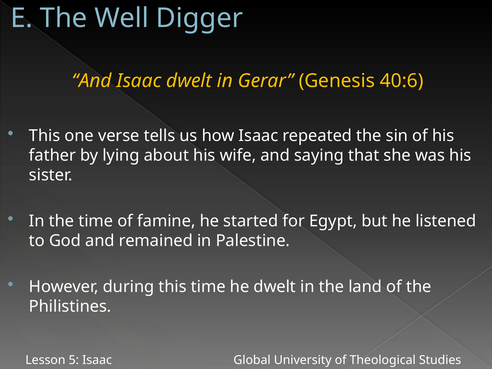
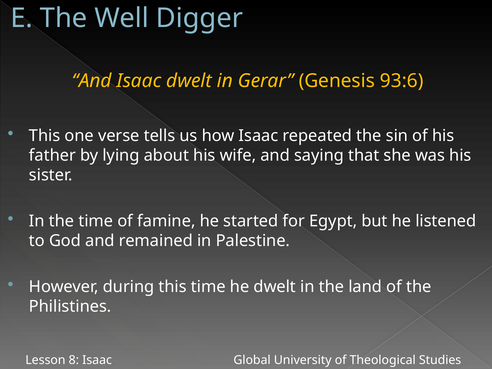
40:6: 40:6 -> 93:6
5: 5 -> 8
